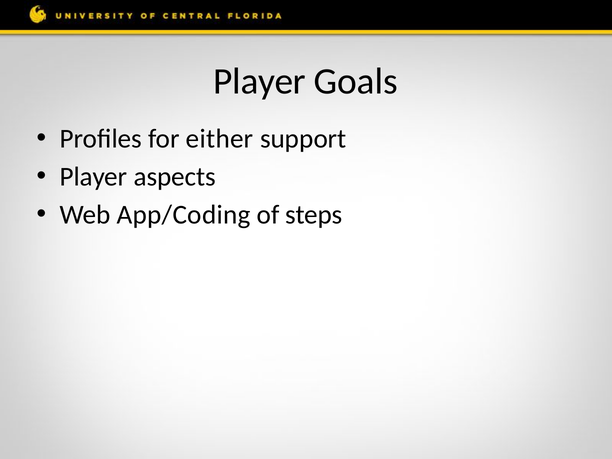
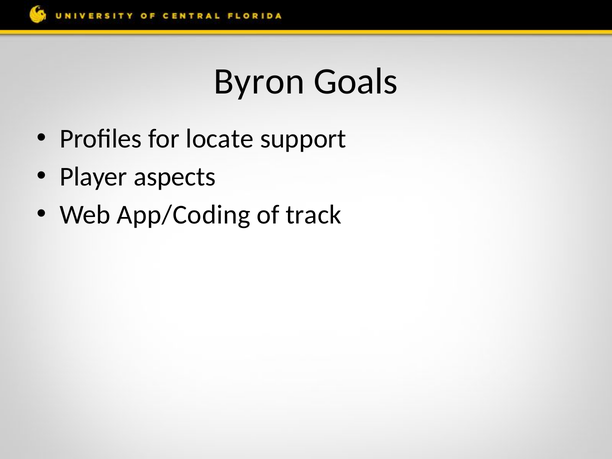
Player at (260, 82): Player -> Byron
either: either -> locate
steps: steps -> track
